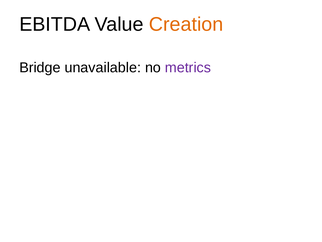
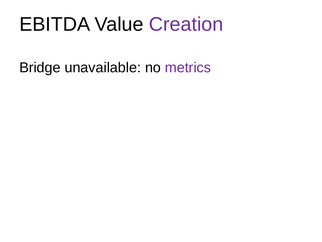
Creation colour: orange -> purple
